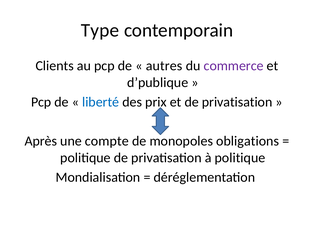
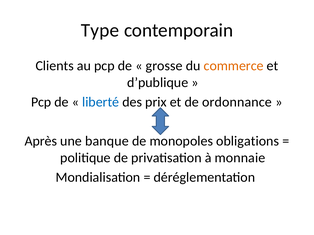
autres: autres -> grosse
commerce colour: purple -> orange
et de privatisation: privatisation -> ordonnance
compte: compte -> banque
à politique: politique -> monnaie
